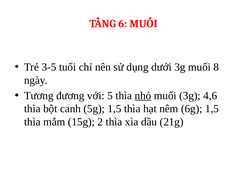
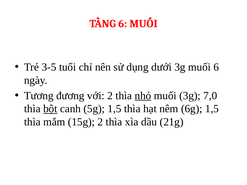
muối 8: 8 -> 6
với 5: 5 -> 2
4,6: 4,6 -> 7,0
bột underline: none -> present
